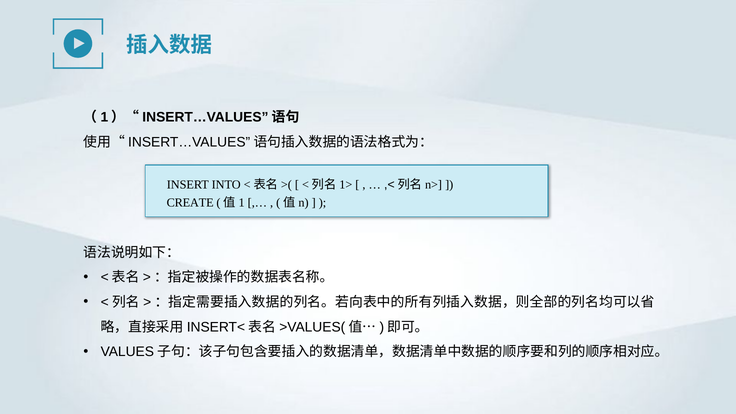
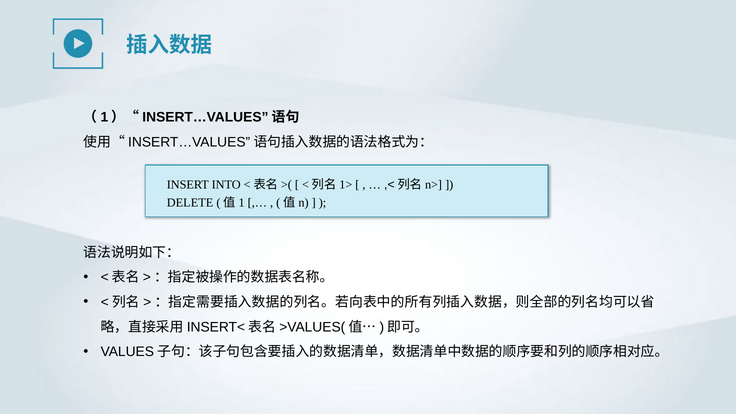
CREATE: CREATE -> DELETE
